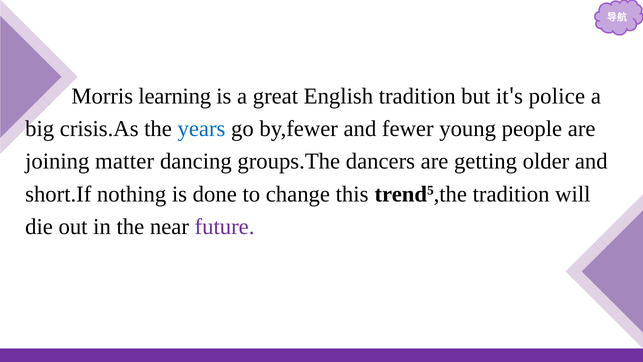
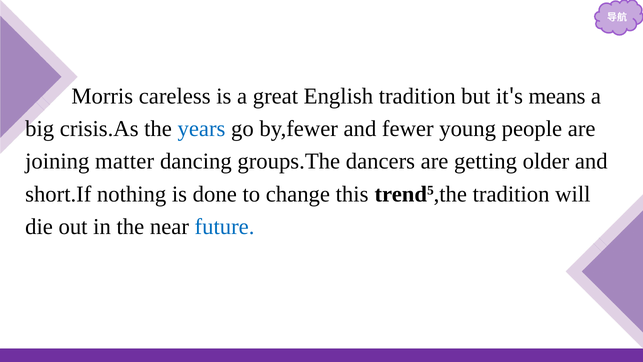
learning: learning -> careless
police: police -> means
future colour: purple -> blue
